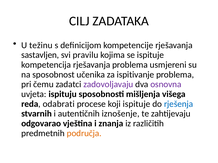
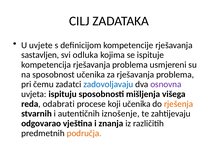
težinu: težinu -> uvjete
pravilu: pravilu -> odluka
za ispitivanje: ispitivanje -> rješavanja
zadovoljavaju colour: purple -> blue
koji ispituje: ispituje -> učenika
rješenja colour: blue -> orange
